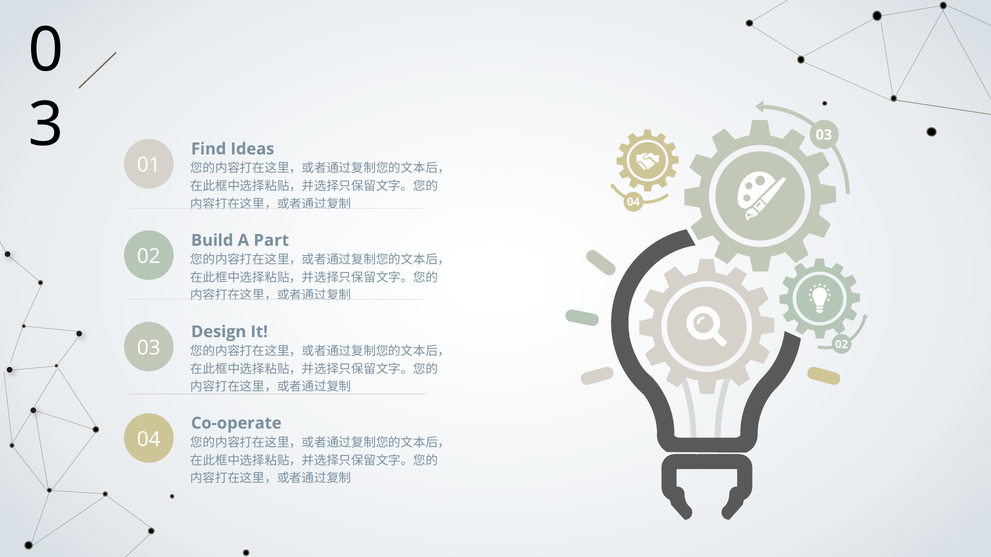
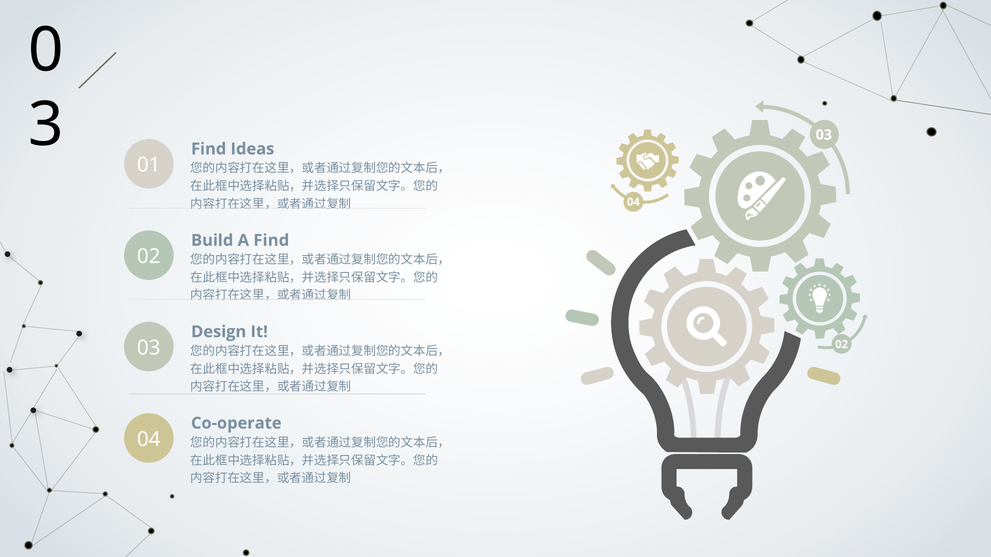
A Part: Part -> Find
